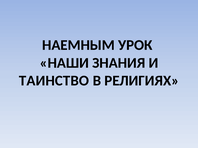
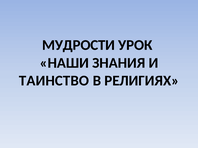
НАЕМНЫМ: НАЕМНЫМ -> МУДРОСТИ
